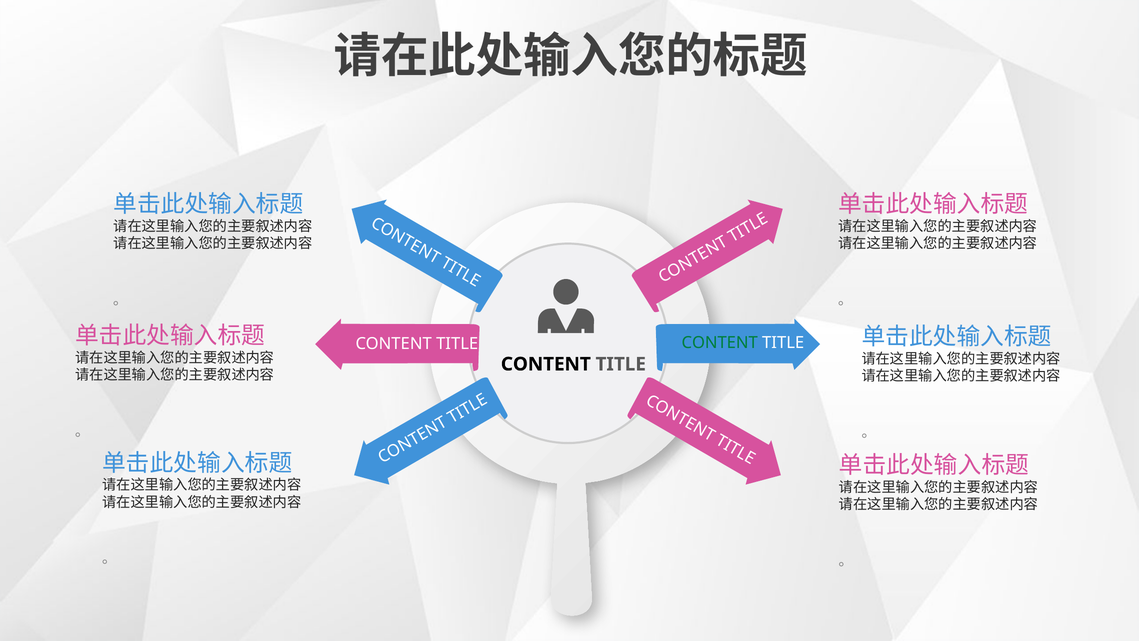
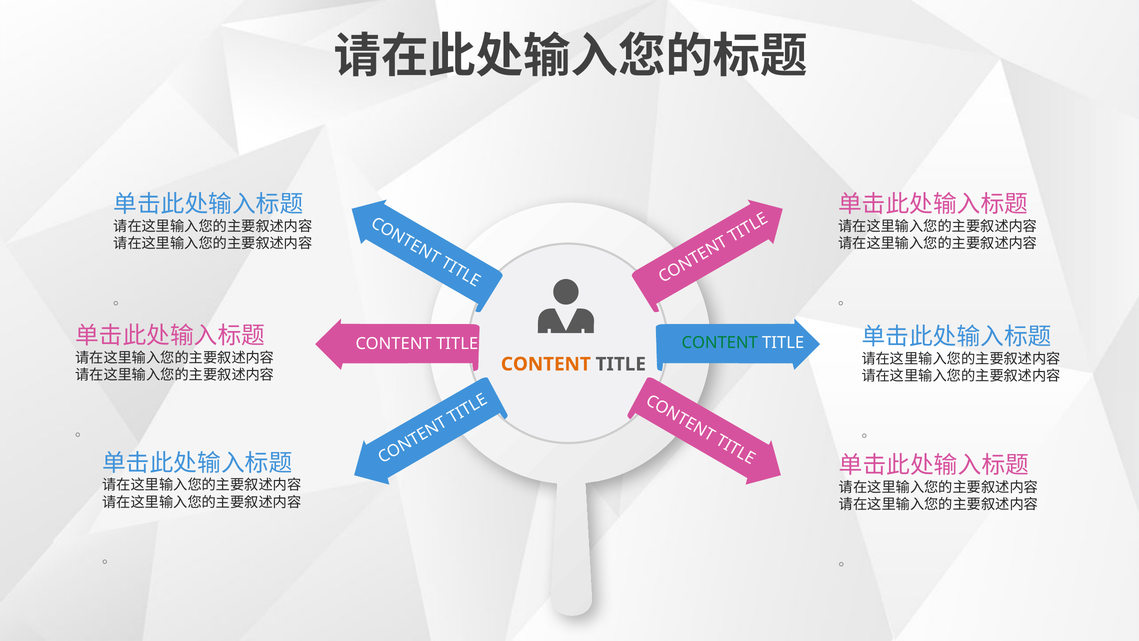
CONTENT at (546, 364) colour: black -> orange
